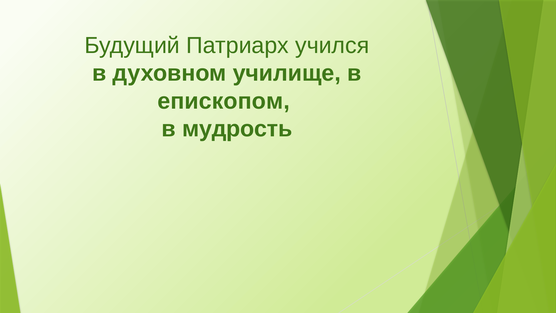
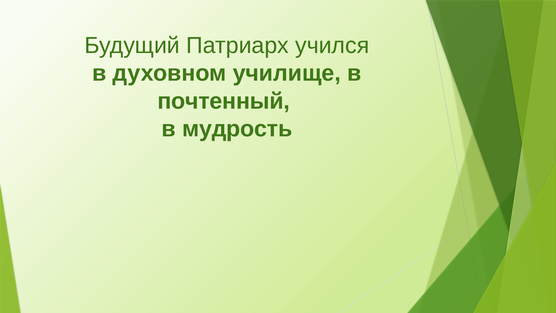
епископом: епископом -> почтенный
